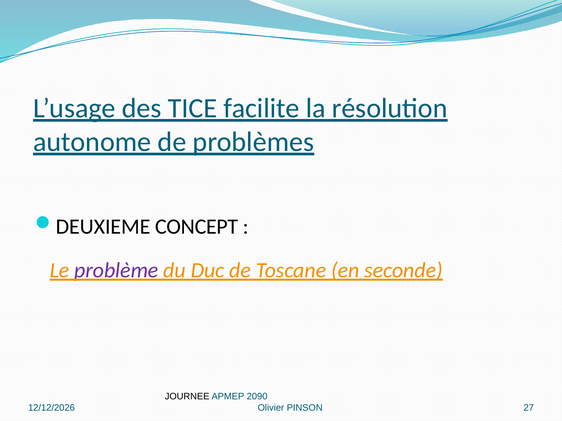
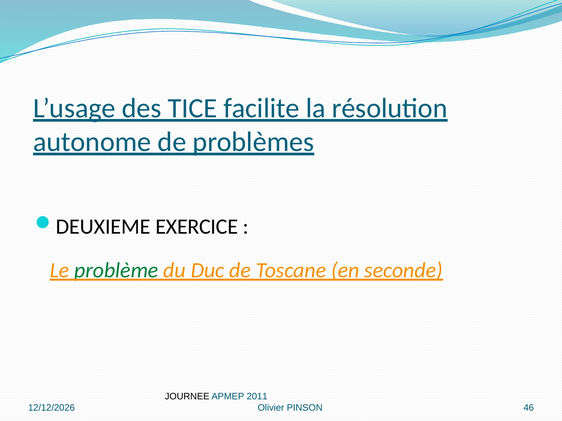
CONCEPT: CONCEPT -> EXERCICE
problème colour: purple -> green
2090: 2090 -> 2011
27: 27 -> 46
